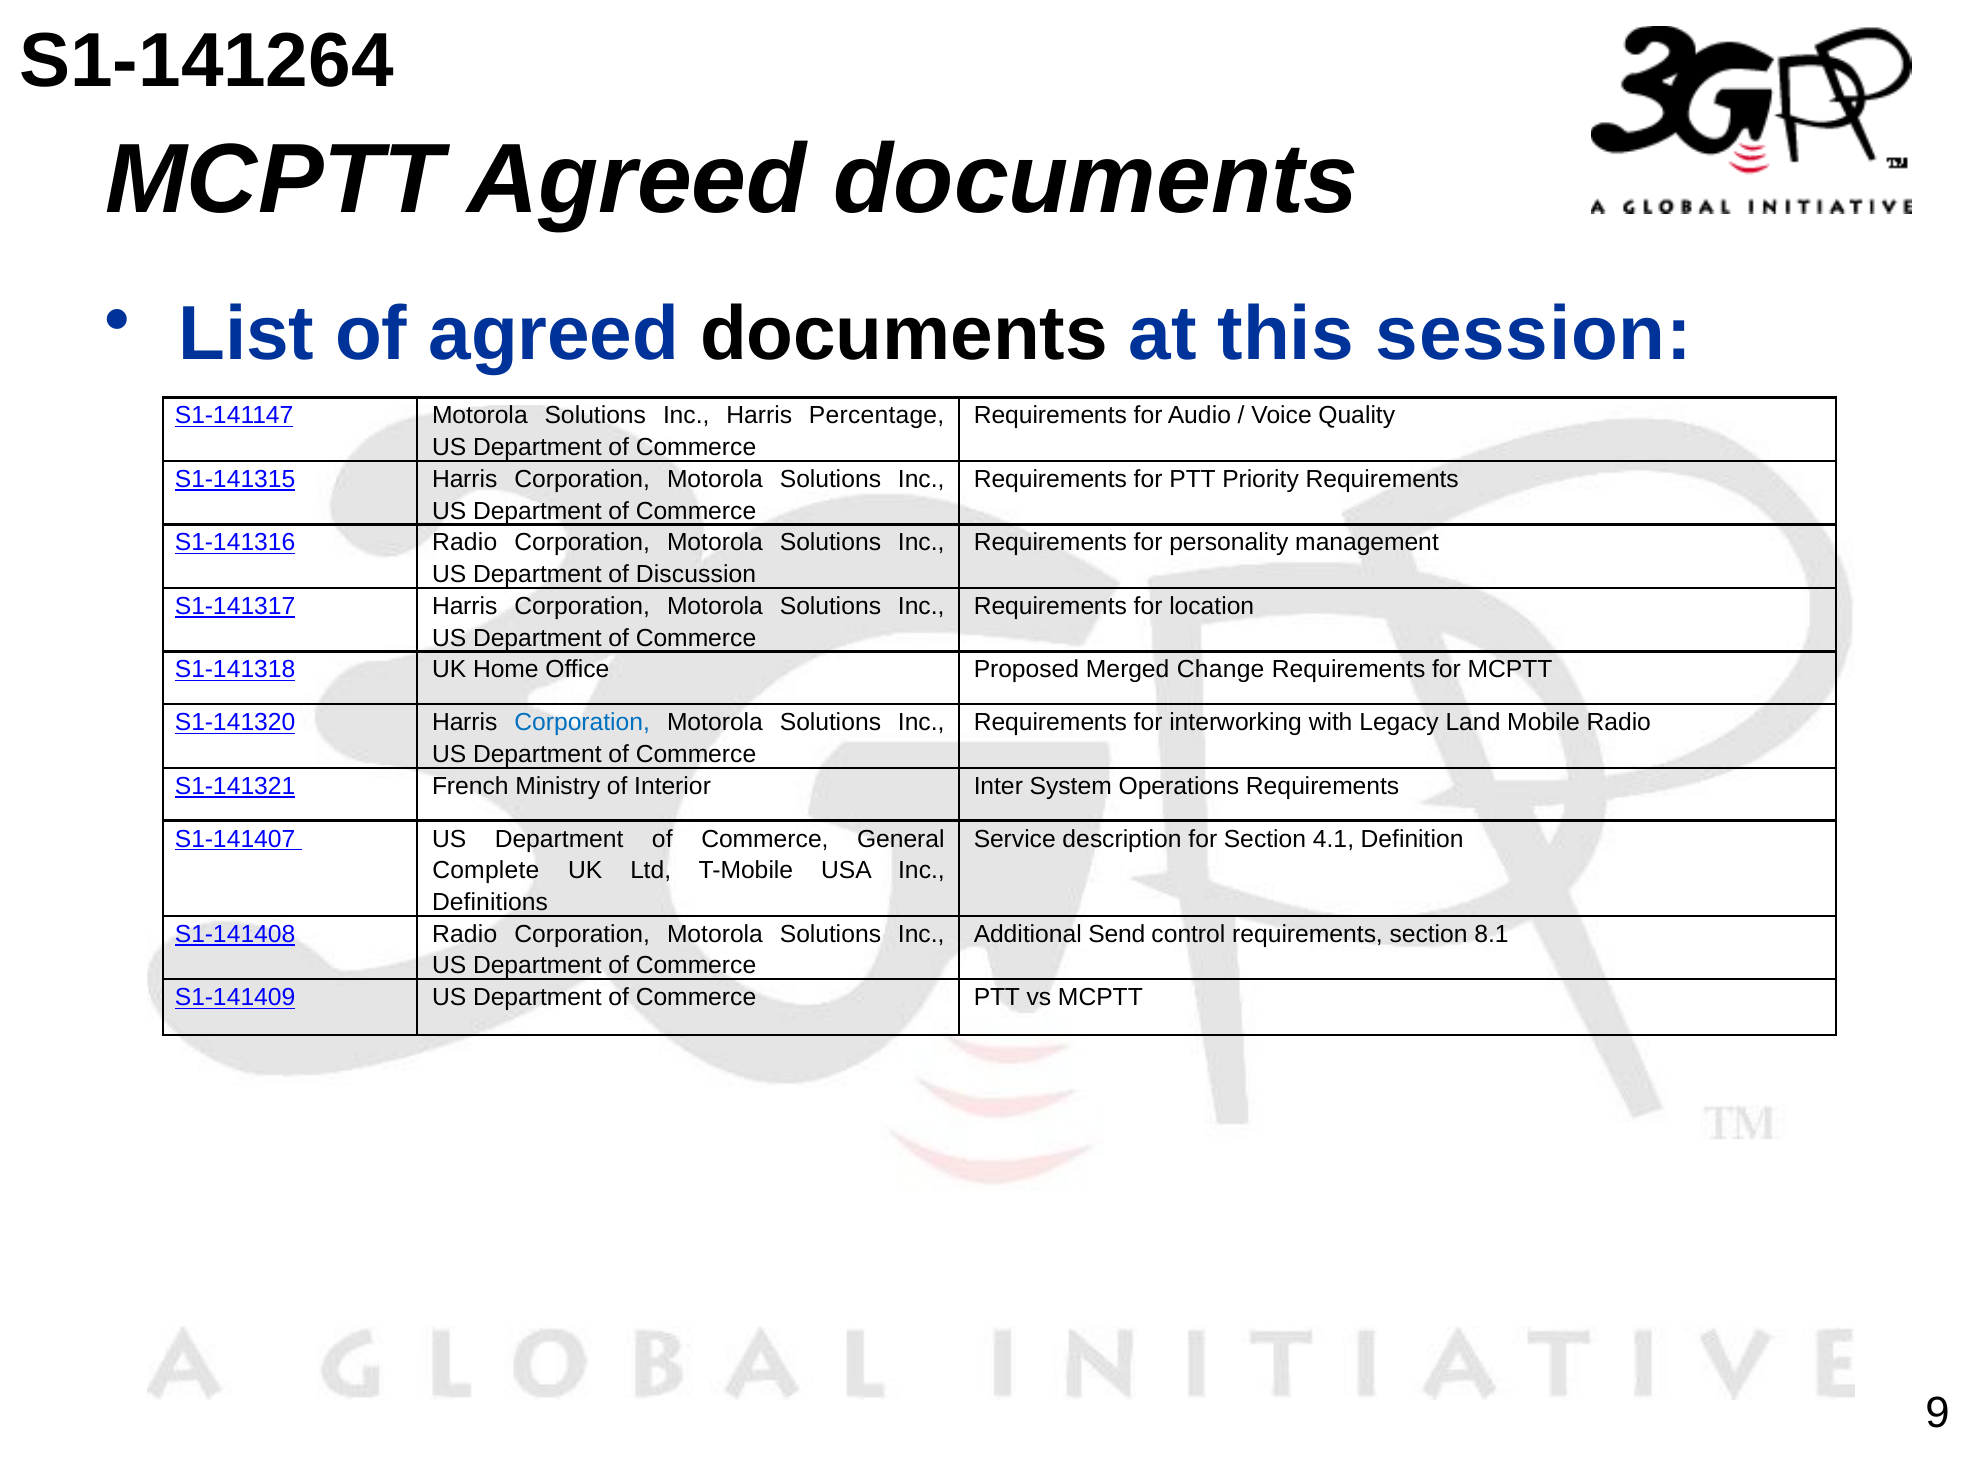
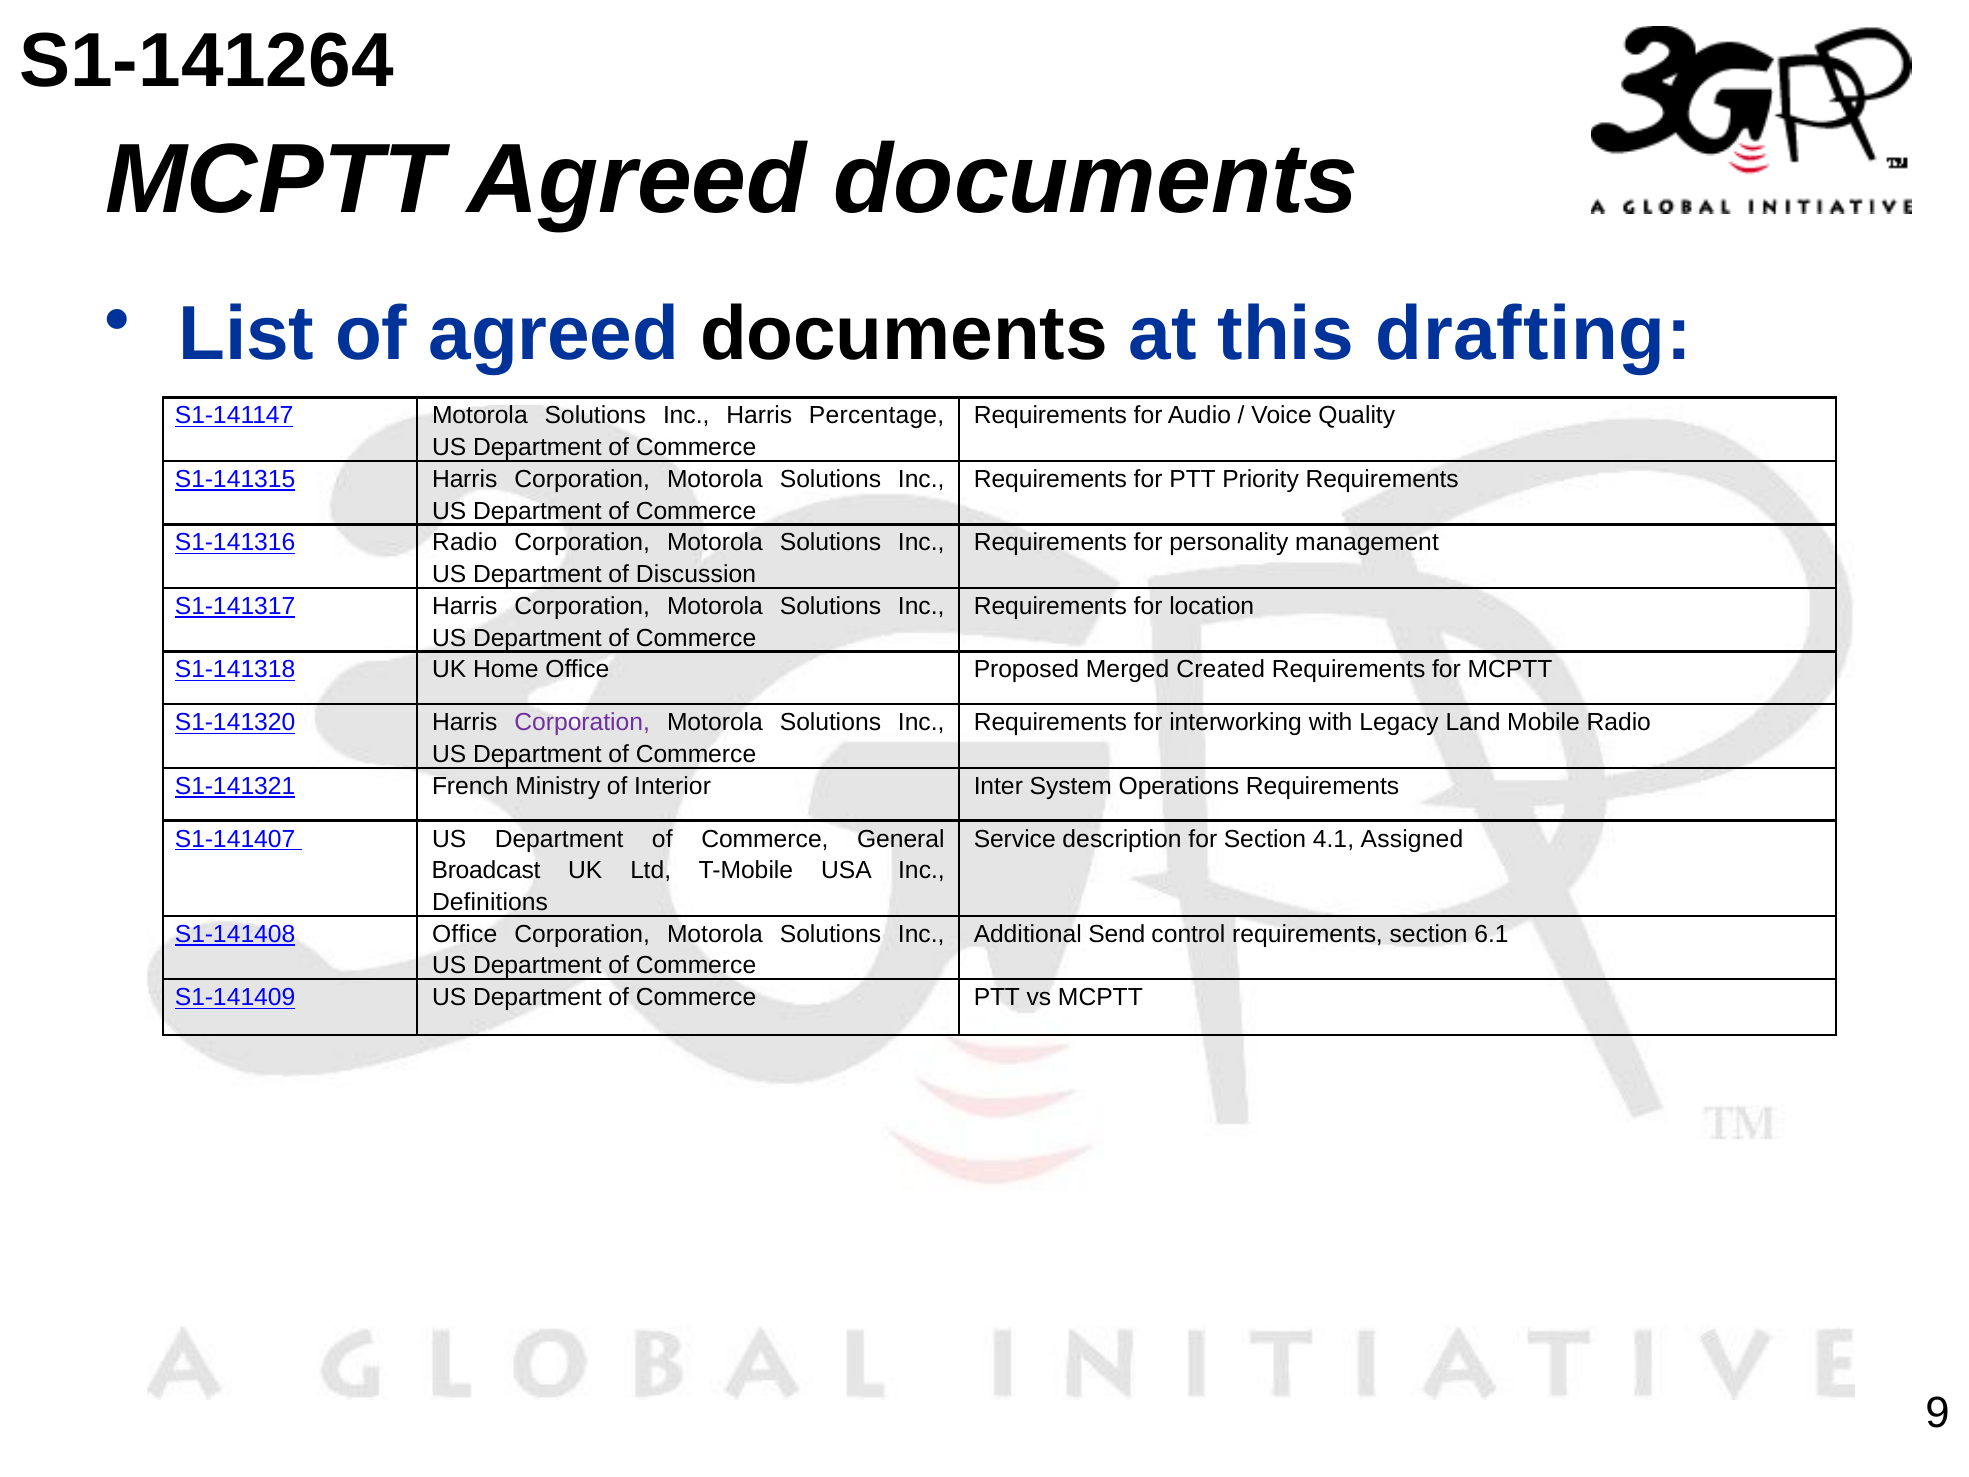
session: session -> drafting
Change: Change -> Created
Corporation at (582, 722) colour: blue -> purple
Definition: Definition -> Assigned
Complete: Complete -> Broadcast
S1-141408 Radio: Radio -> Office
8.1: 8.1 -> 6.1
